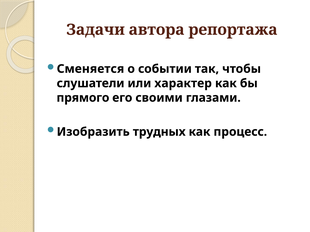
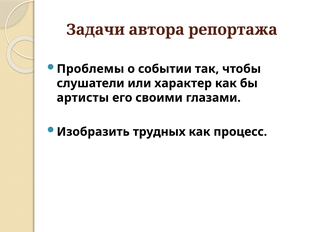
Сменяется: Сменяется -> Проблемы
прямого: прямого -> артисты
